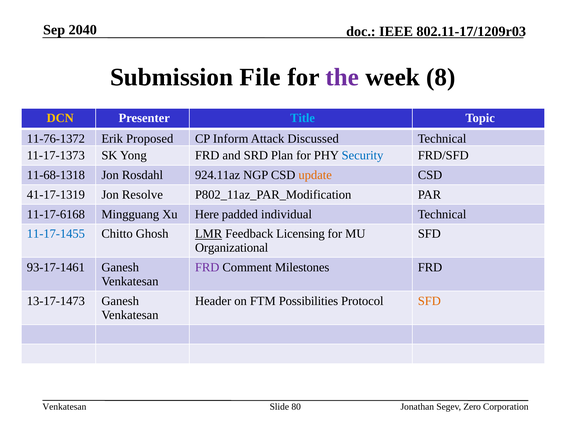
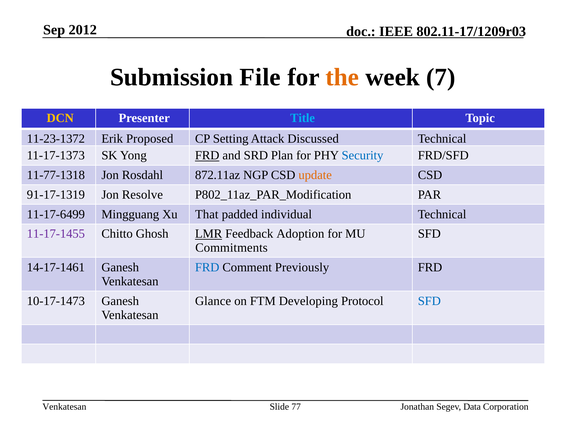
2040: 2040 -> 2012
the colour: purple -> orange
8: 8 -> 7
11-76-1372: 11-76-1372 -> 11-23-1372
Inform: Inform -> Setting
FRD at (207, 156) underline: none -> present
11-68-1318: 11-68-1318 -> 11-77-1318
924.11az: 924.11az -> 872.11az
41-17-1319: 41-17-1319 -> 91-17-1319
11-17-6168: 11-17-6168 -> 11-17-6499
Here: Here -> That
11-17-1455 colour: blue -> purple
Licensing: Licensing -> Adoption
Organizational: Organizational -> Commitments
93-17-1461: 93-17-1461 -> 14-17-1461
FRD at (207, 268) colour: purple -> blue
Milestones: Milestones -> Previously
13-17-1473: 13-17-1473 -> 10-17-1473
Header: Header -> Glance
Possibilities: Possibilities -> Developing
SFD at (429, 301) colour: orange -> blue
80: 80 -> 77
Zero: Zero -> Data
